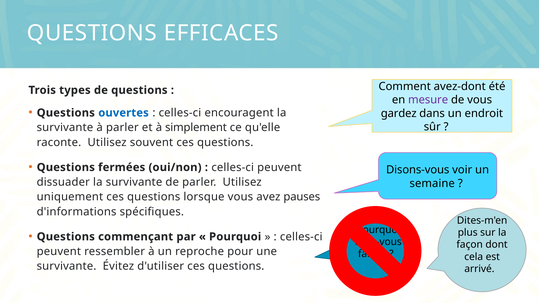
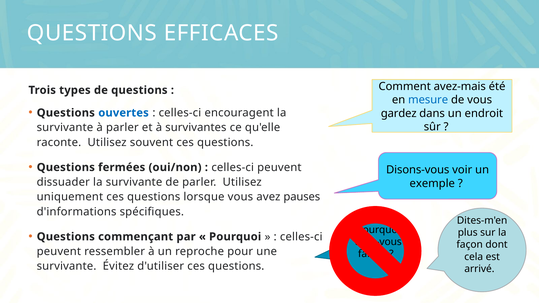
avez-dont: avez-dont -> avez-mais
mesure colour: purple -> blue
simplement: simplement -> survivantes
semaine: semaine -> exemple
